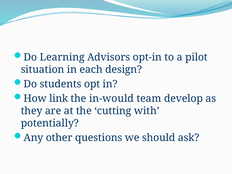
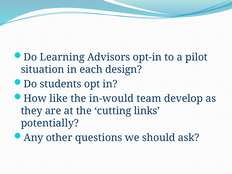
link: link -> like
with: with -> links
